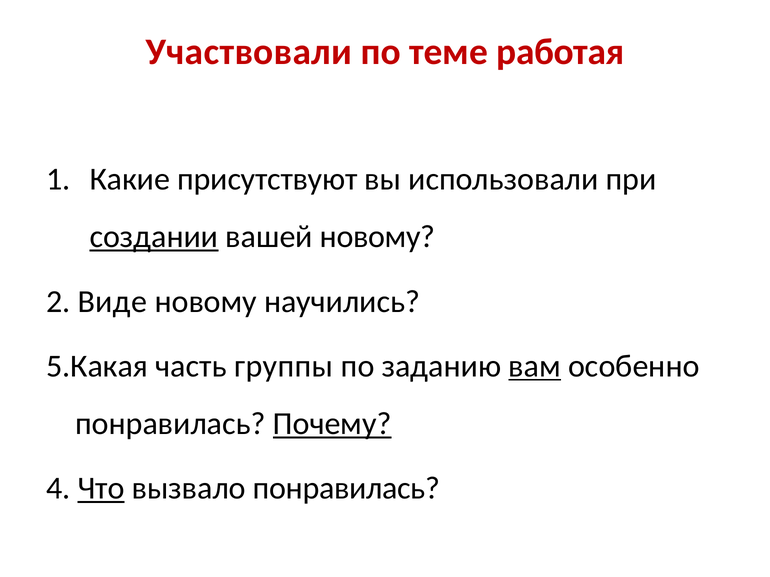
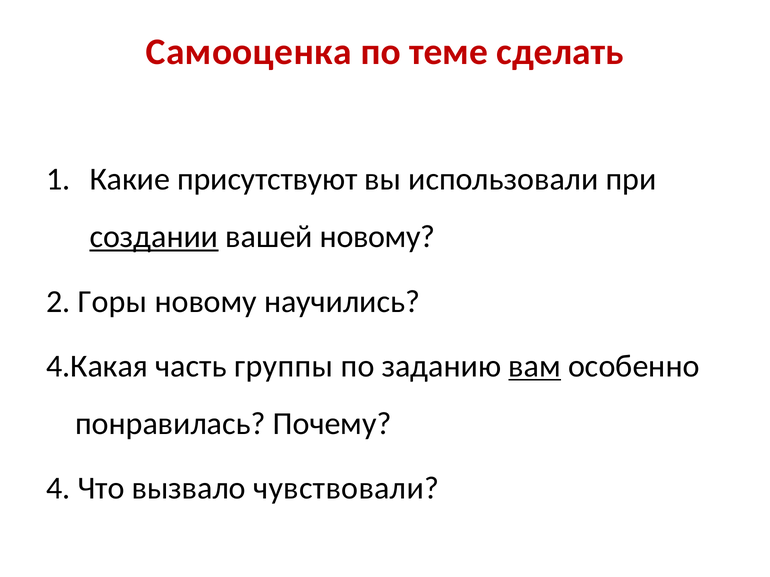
Участвовали: Участвовали -> Самооценка
работая: работая -> сделать
Виде: Виде -> Горы
5.Какая: 5.Какая -> 4.Какая
Почему underline: present -> none
Что underline: present -> none
вызвало понравилась: понравилась -> чувствовали
